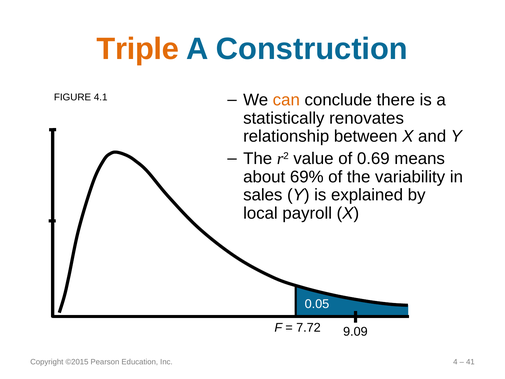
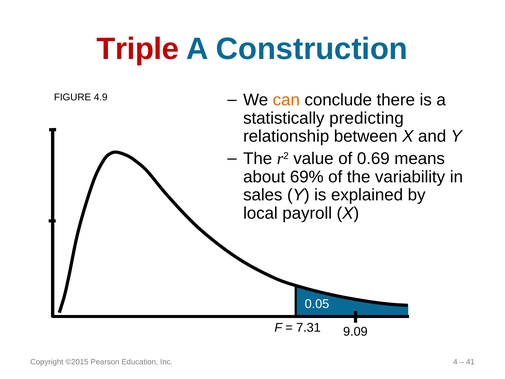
Triple colour: orange -> red
4.1: 4.1 -> 4.9
renovates: renovates -> predicting
7.72: 7.72 -> 7.31
